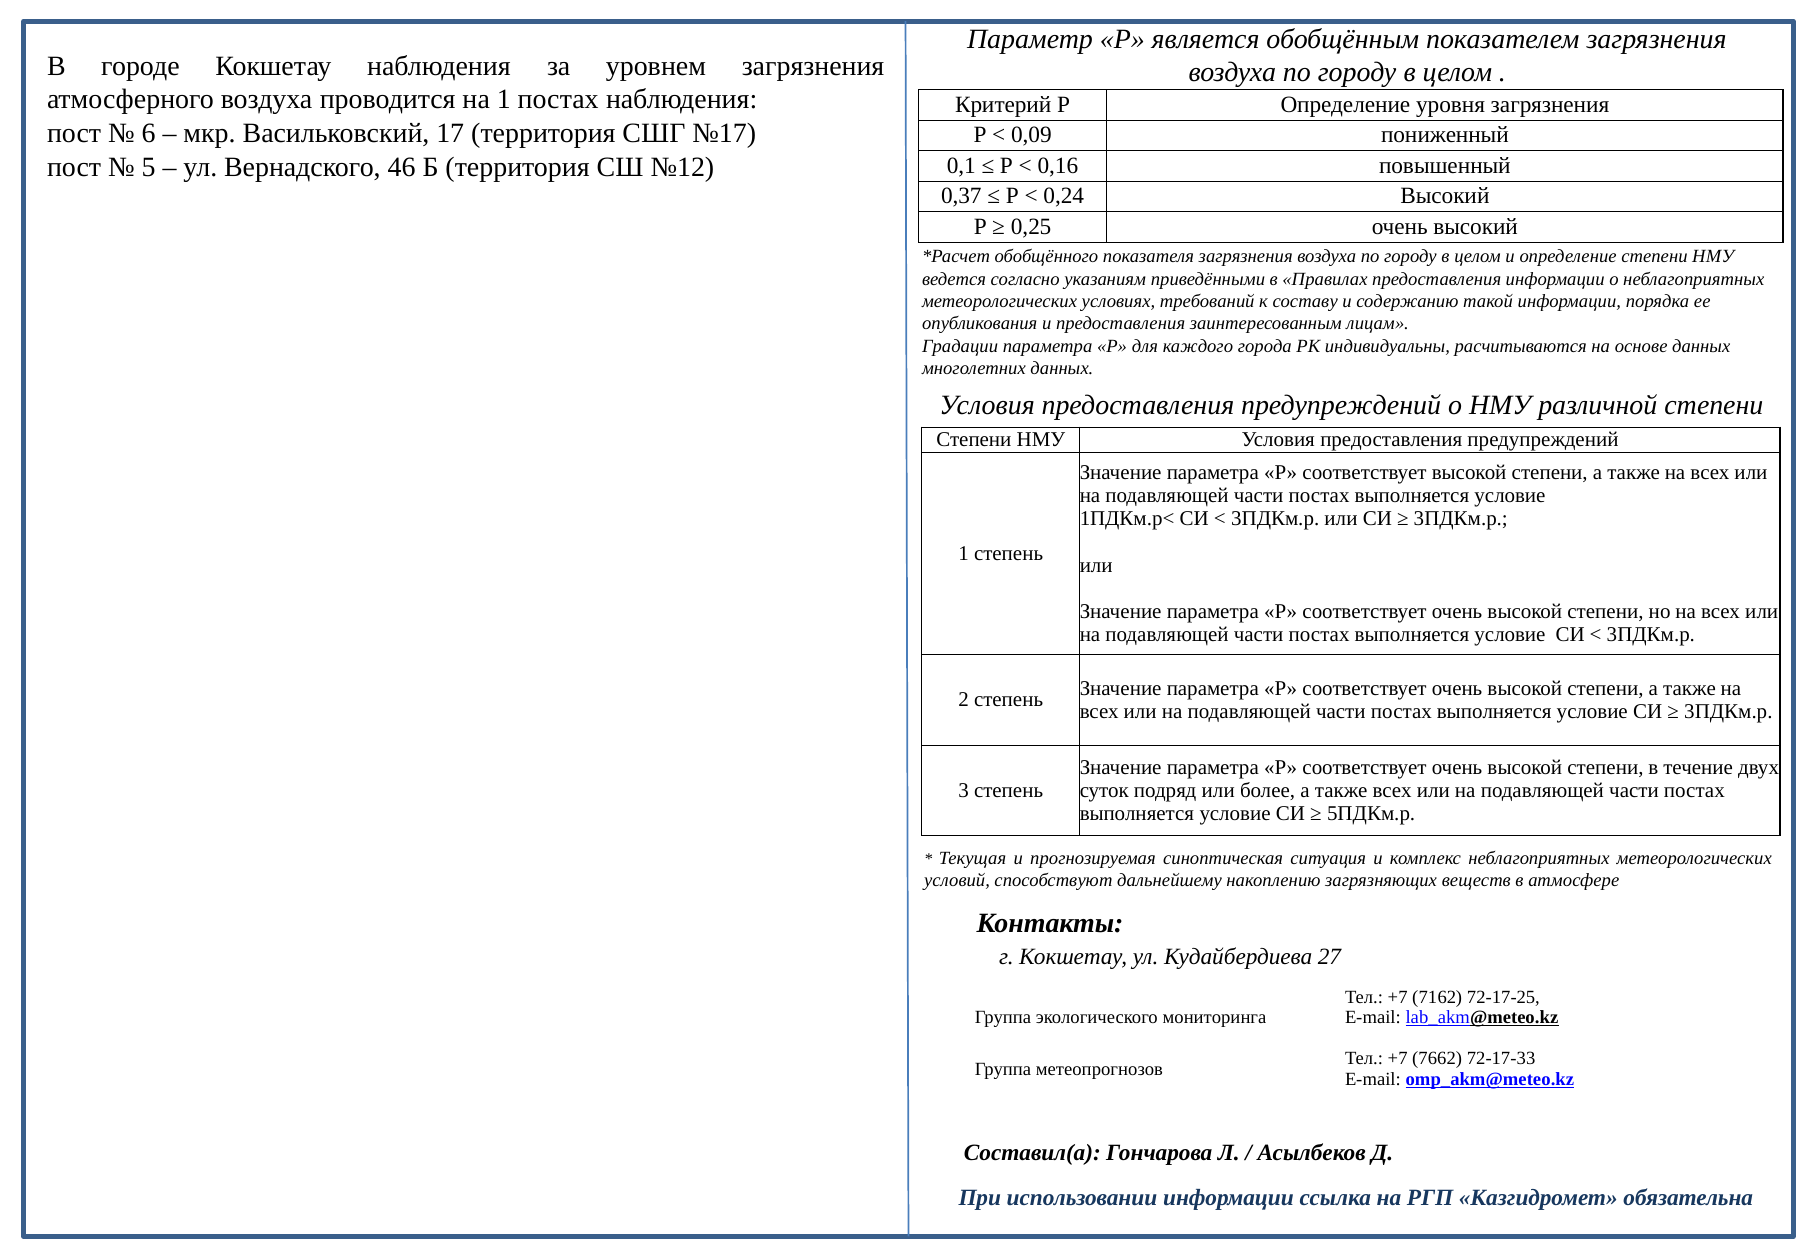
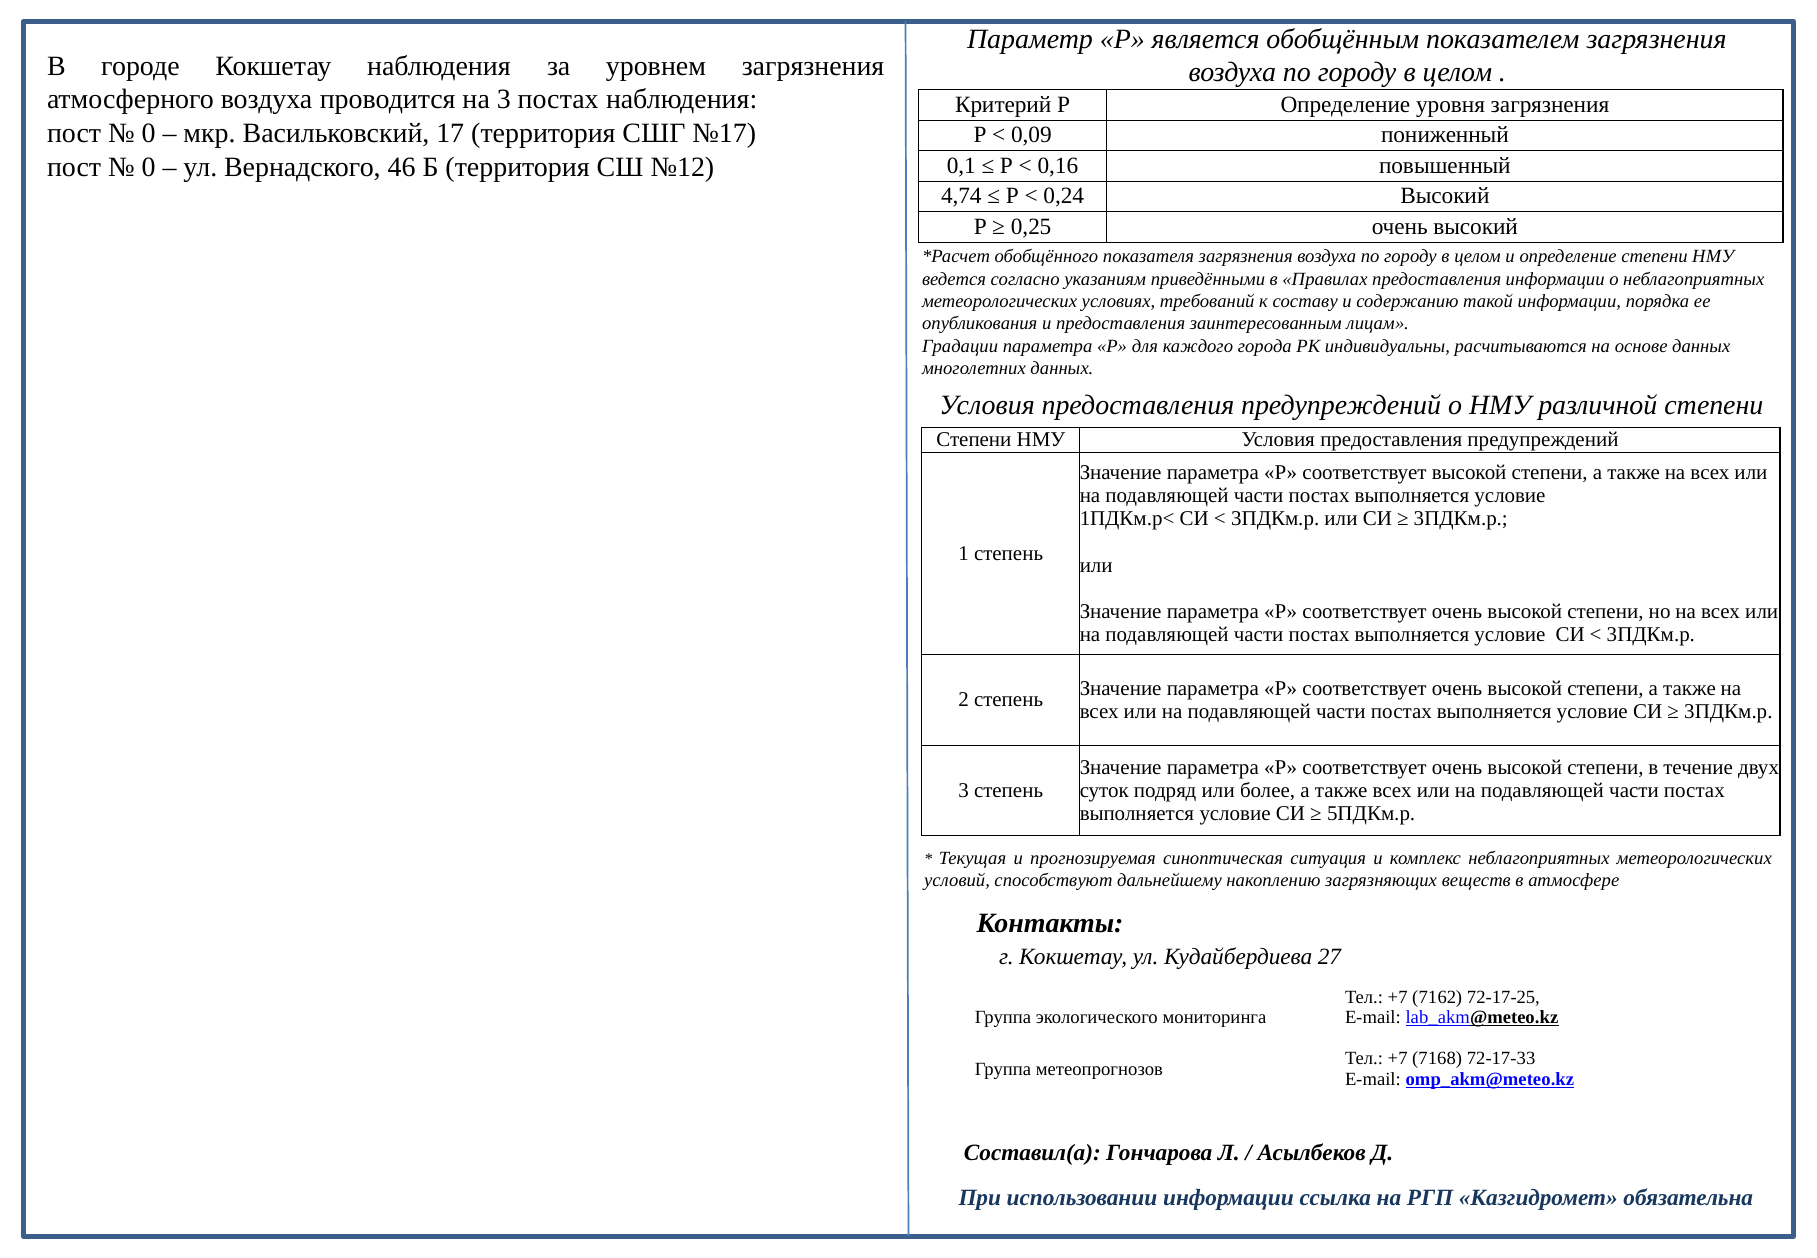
на 1: 1 -> 3
6 at (149, 133): 6 -> 0
5 at (149, 167): 5 -> 0
0,37: 0,37 -> 4,74
7662: 7662 -> 7168
